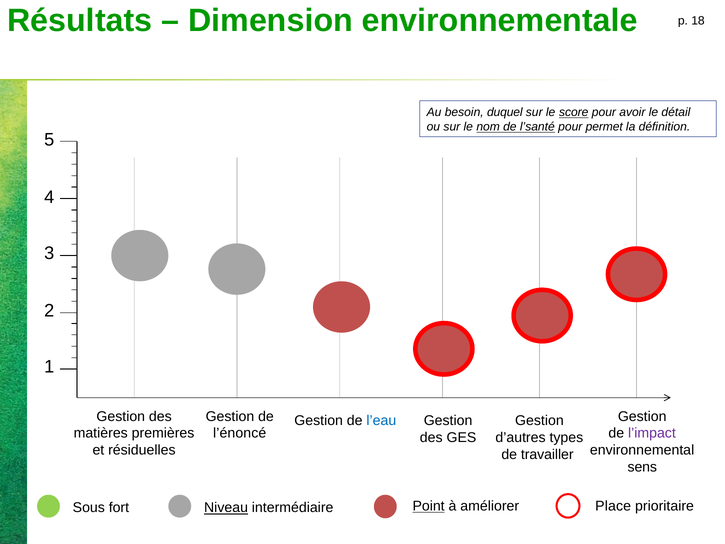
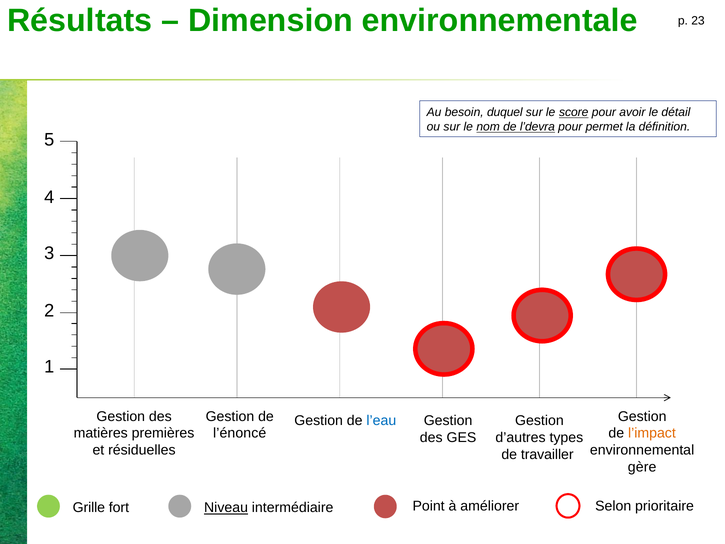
18: 18 -> 23
l’santé: l’santé -> l’devra
l’impact colour: purple -> orange
sens: sens -> gère
Sous: Sous -> Grille
Point underline: present -> none
Place: Place -> Selon
